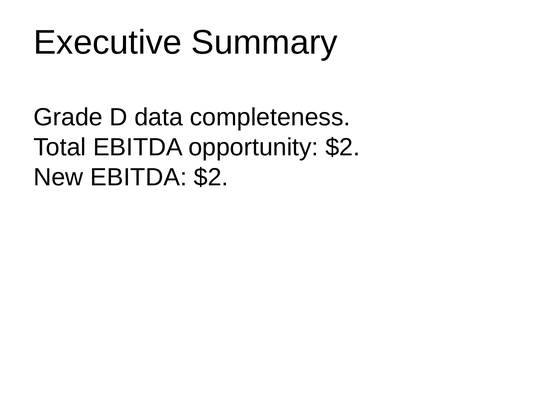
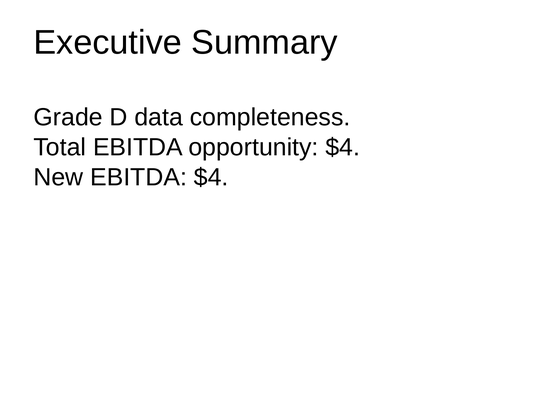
opportunity $2: $2 -> $4
EBITDA $2: $2 -> $4
